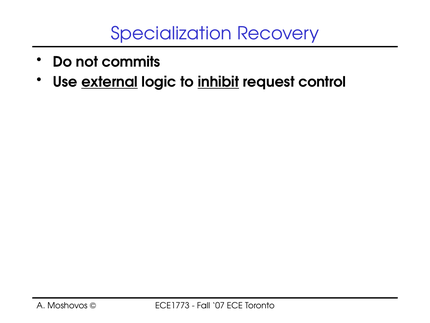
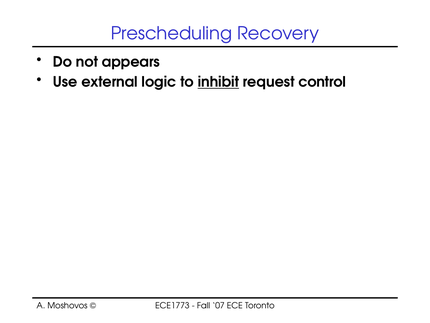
Specialization: Specialization -> Prescheduling
commits: commits -> appears
external underline: present -> none
